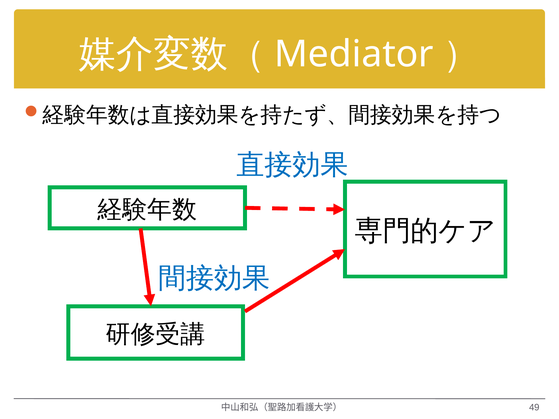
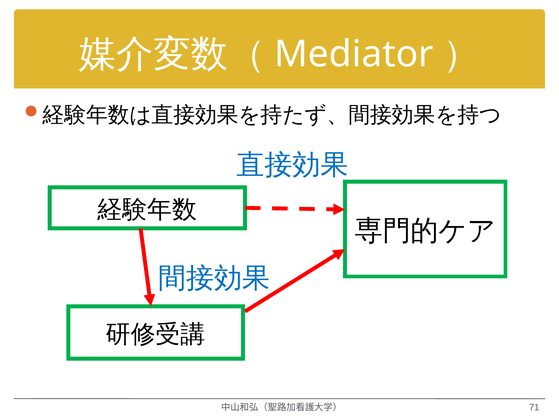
49: 49 -> 71
